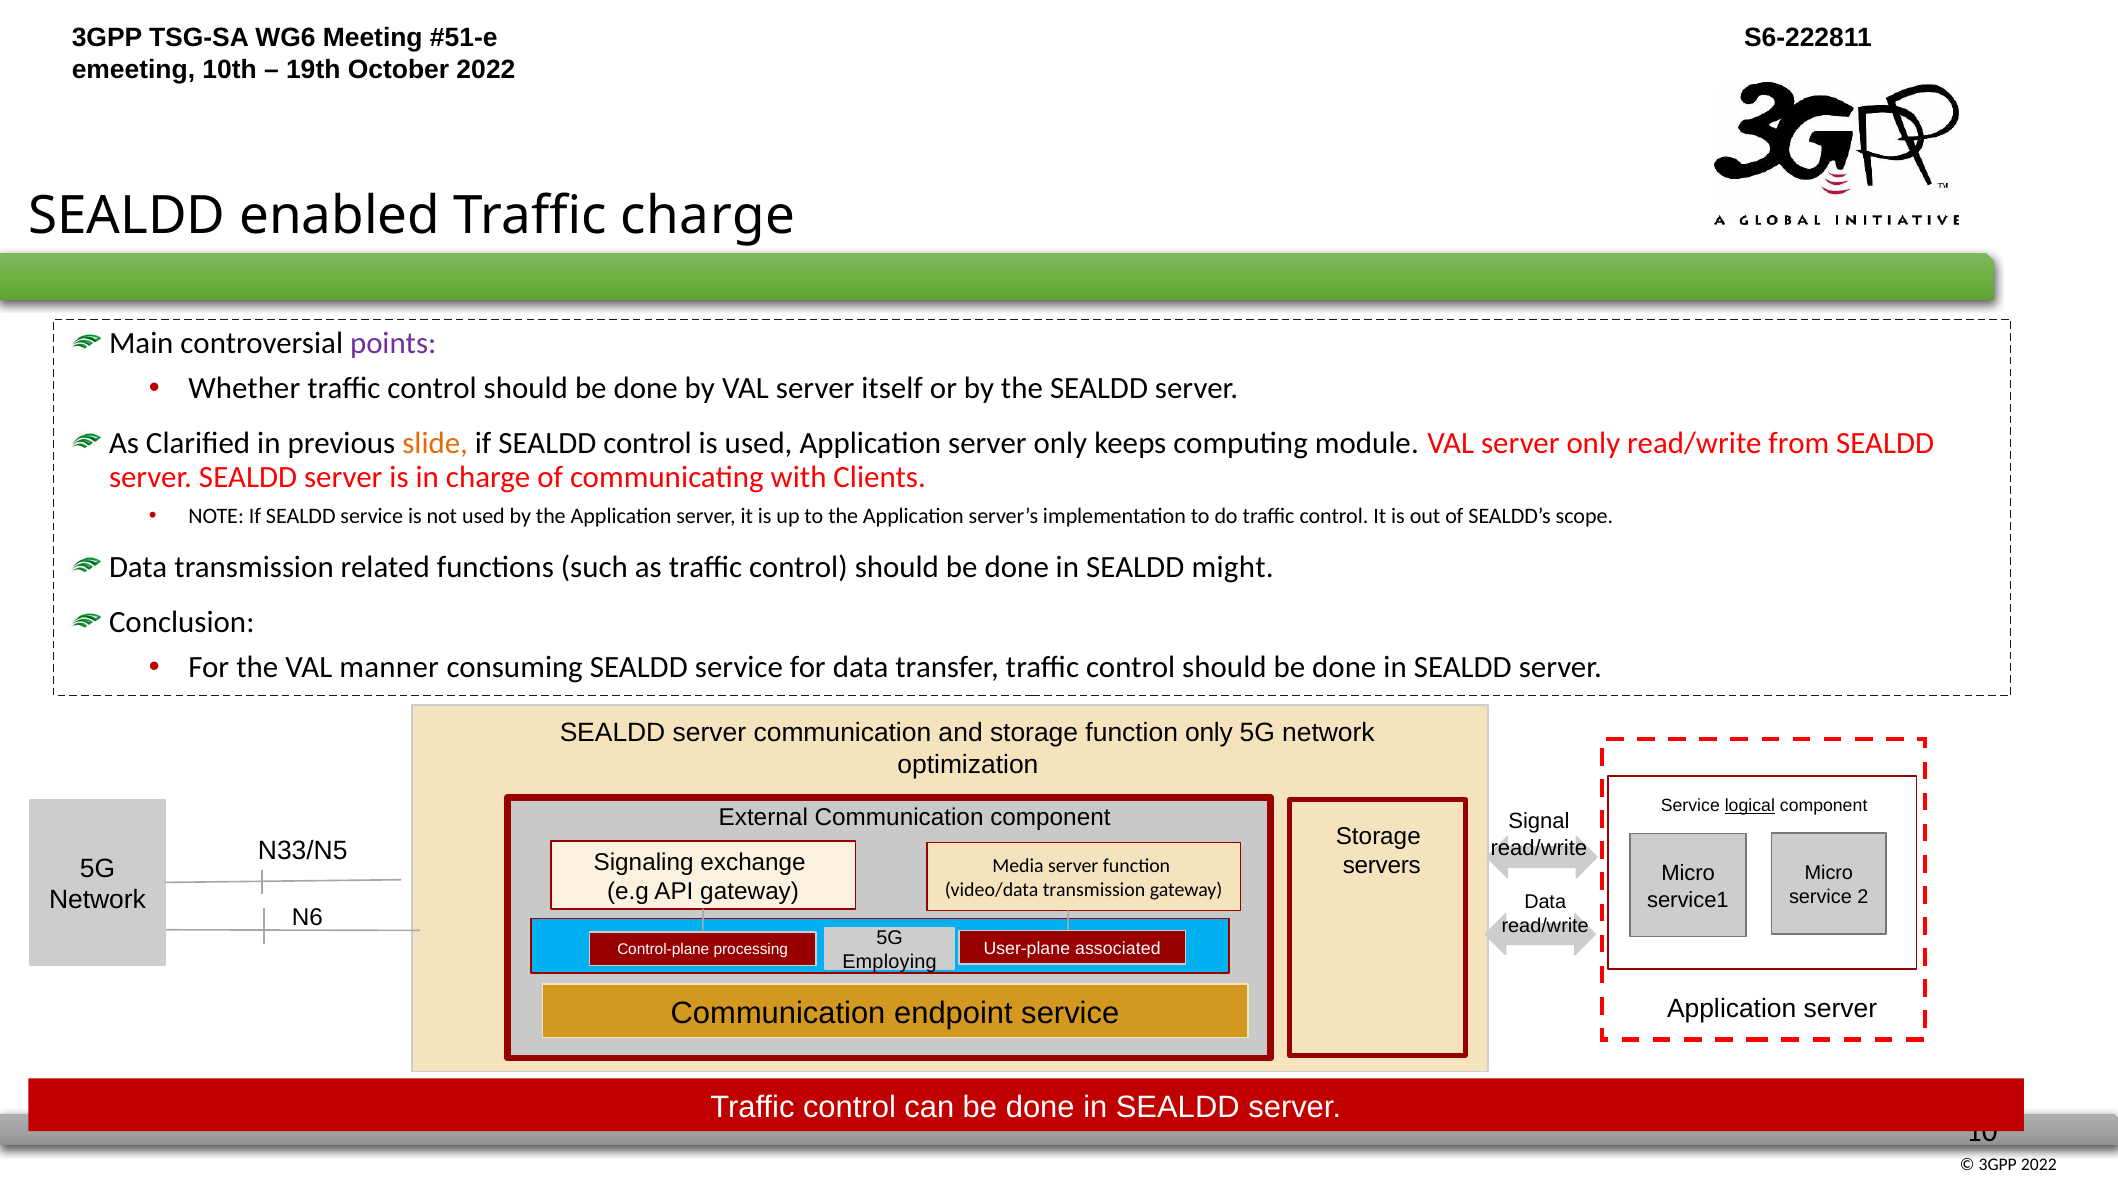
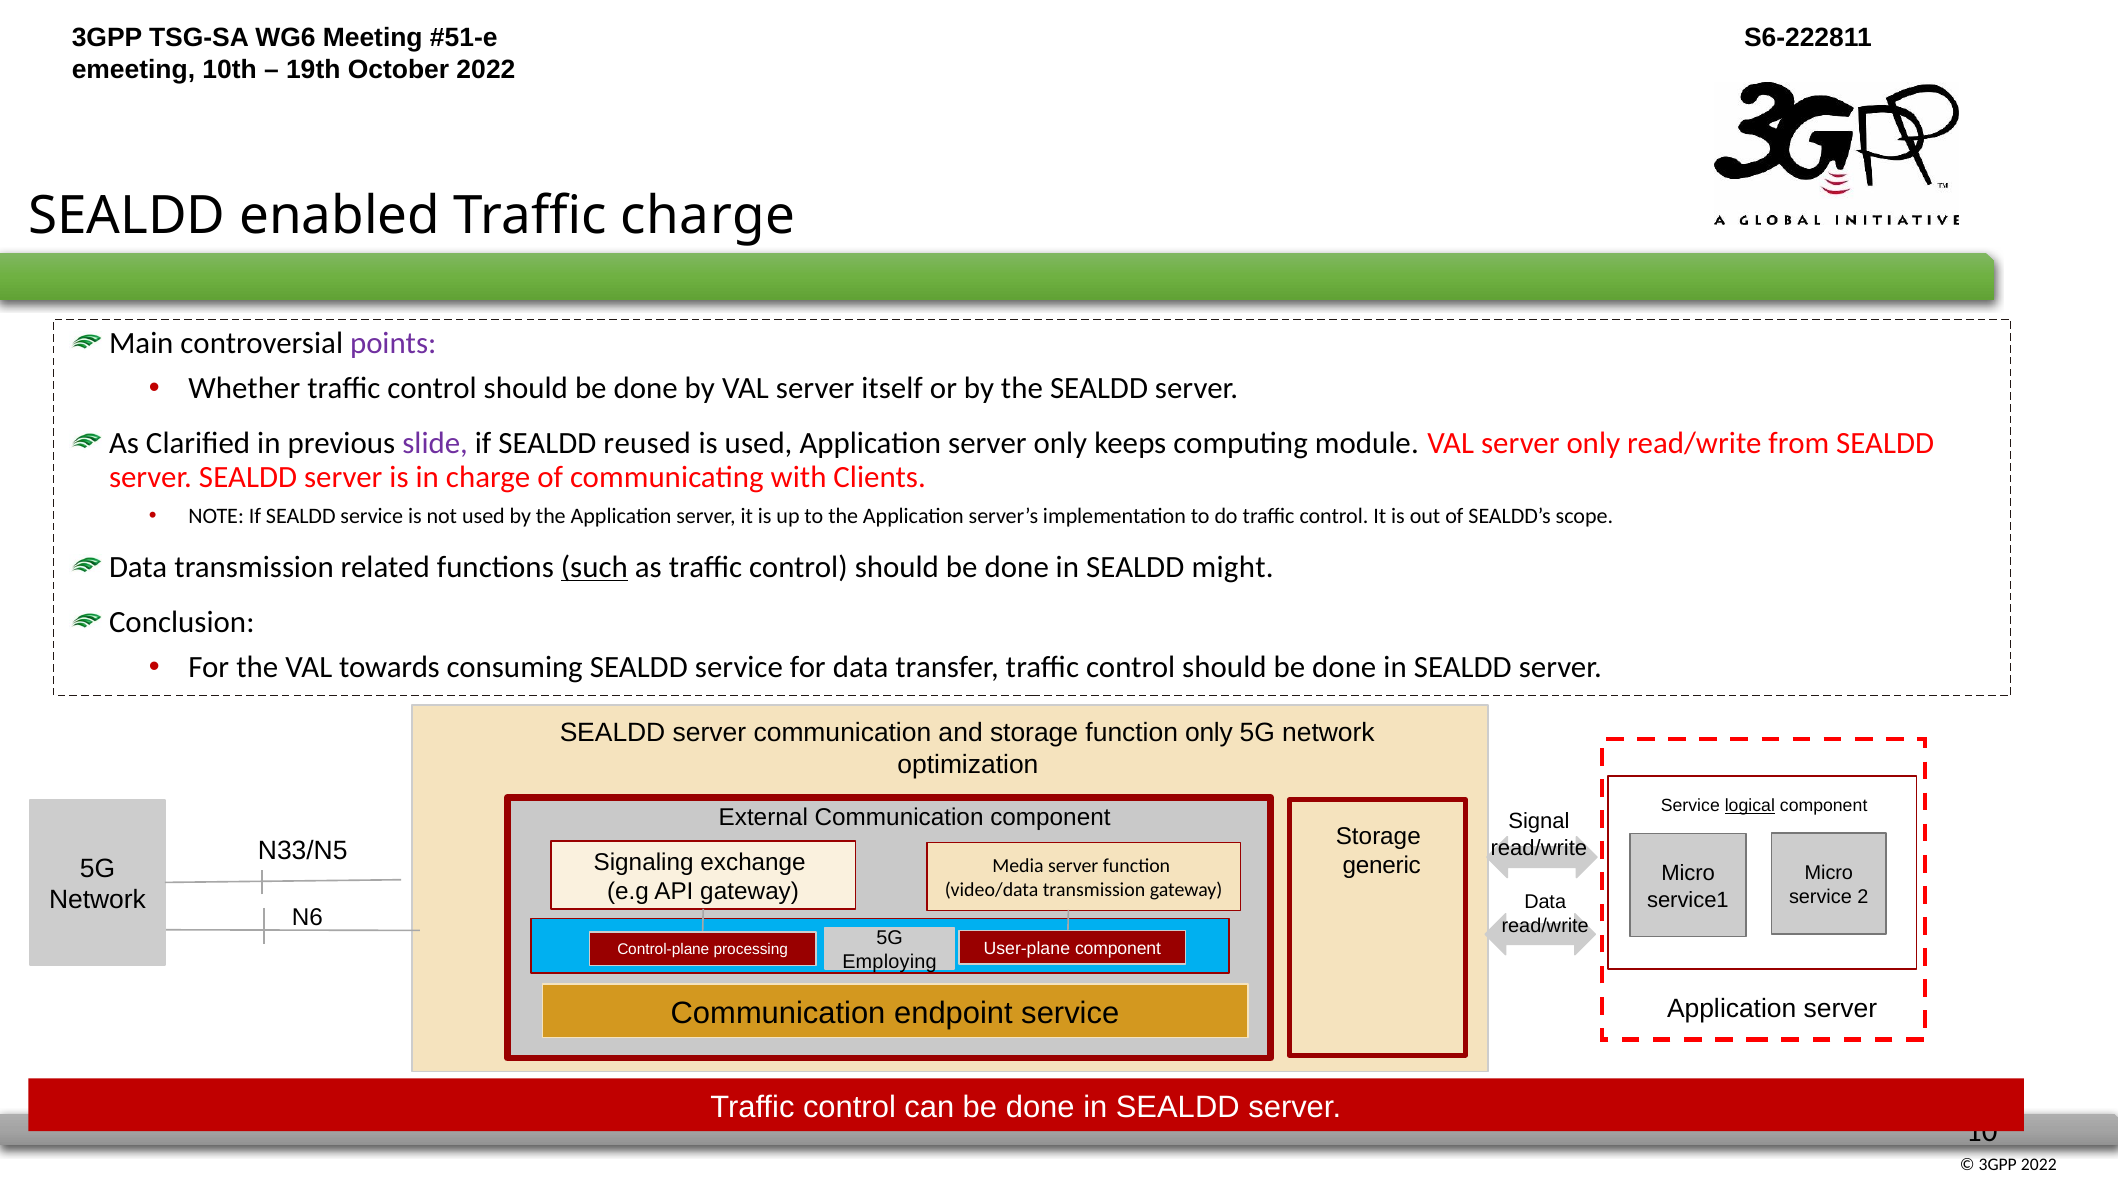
slide colour: orange -> purple
SEALDD control: control -> reused
such underline: none -> present
manner: manner -> towards
servers: servers -> generic
User-plane associated: associated -> component
